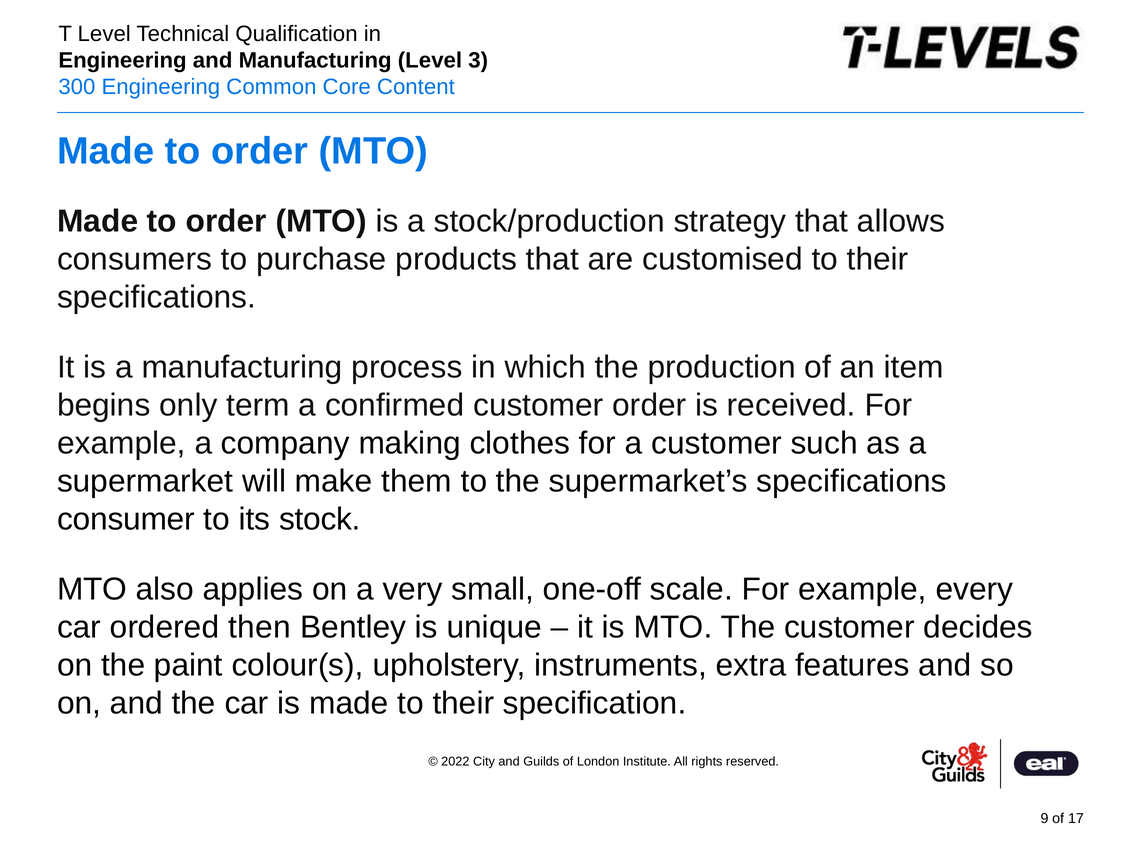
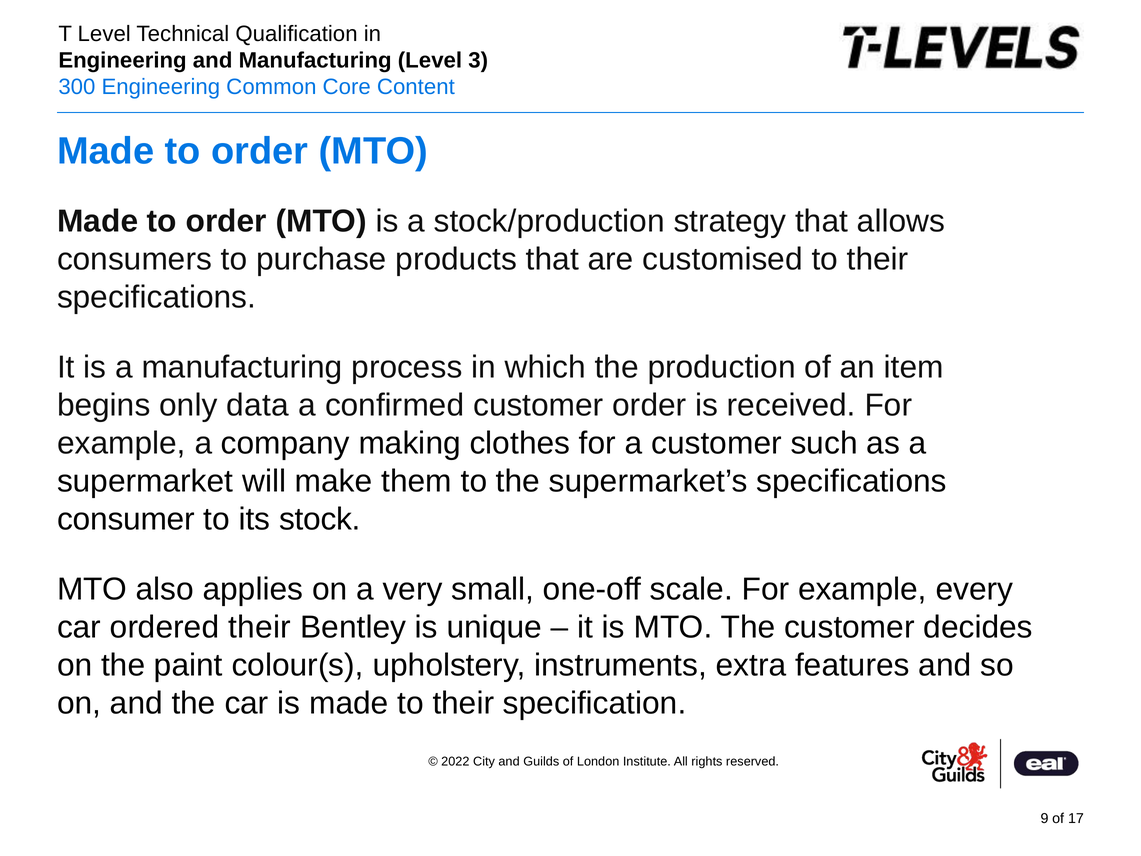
term: term -> data
ordered then: then -> their
